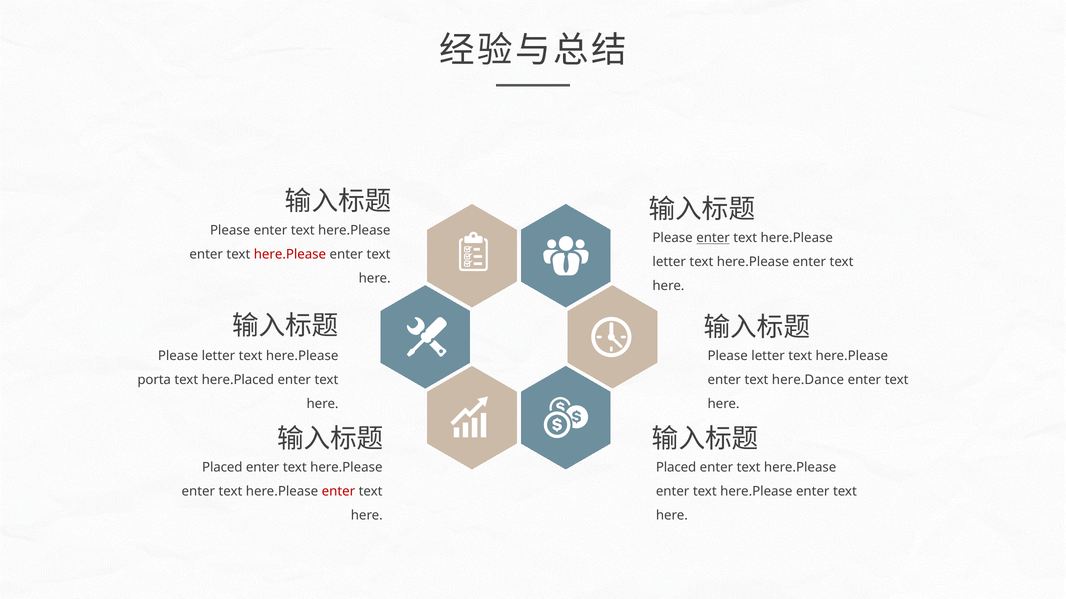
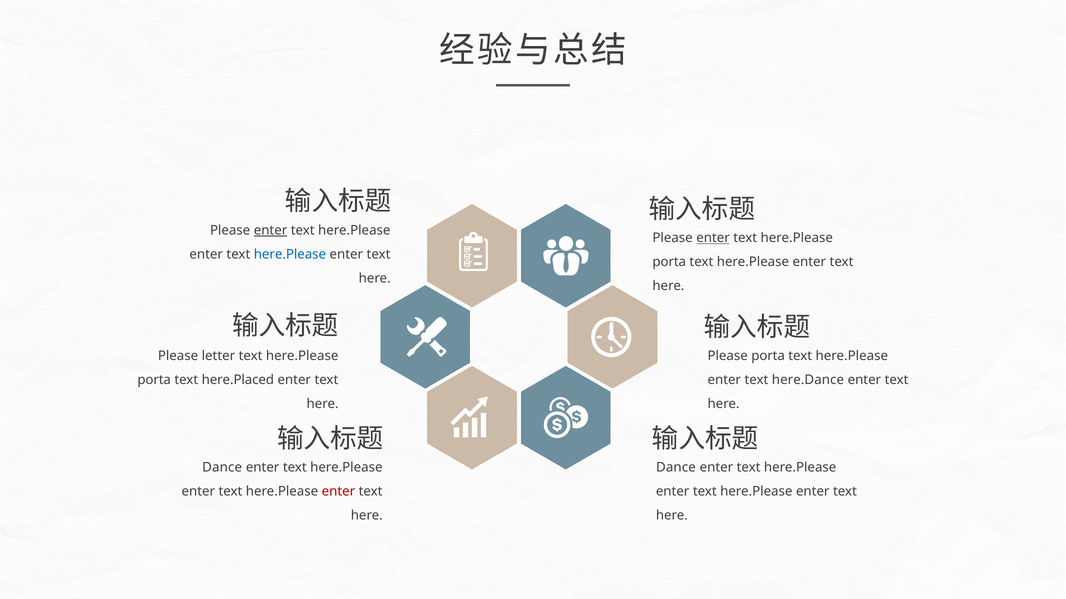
enter at (271, 230) underline: none -> present
here.Please at (290, 254) colour: red -> blue
letter at (669, 262): letter -> porta
letter at (768, 356): letter -> porta
Placed at (676, 468): Placed -> Dance
Placed at (222, 468): Placed -> Dance
